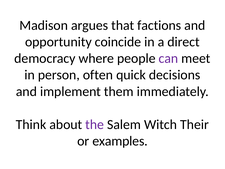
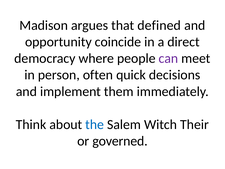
factions: factions -> defined
the colour: purple -> blue
examples: examples -> governed
